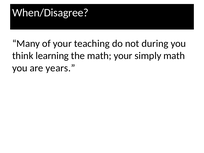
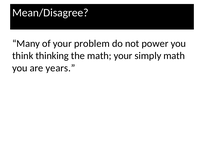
When/Disagree: When/Disagree -> Mean/Disagree
teaching: teaching -> problem
during: during -> power
learning: learning -> thinking
